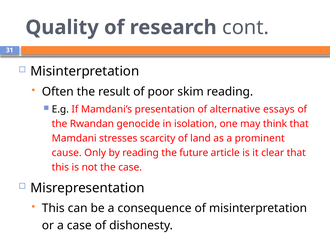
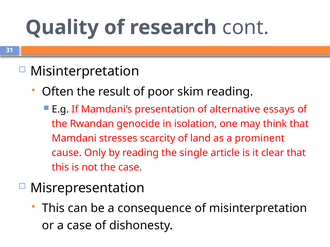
future: future -> single
